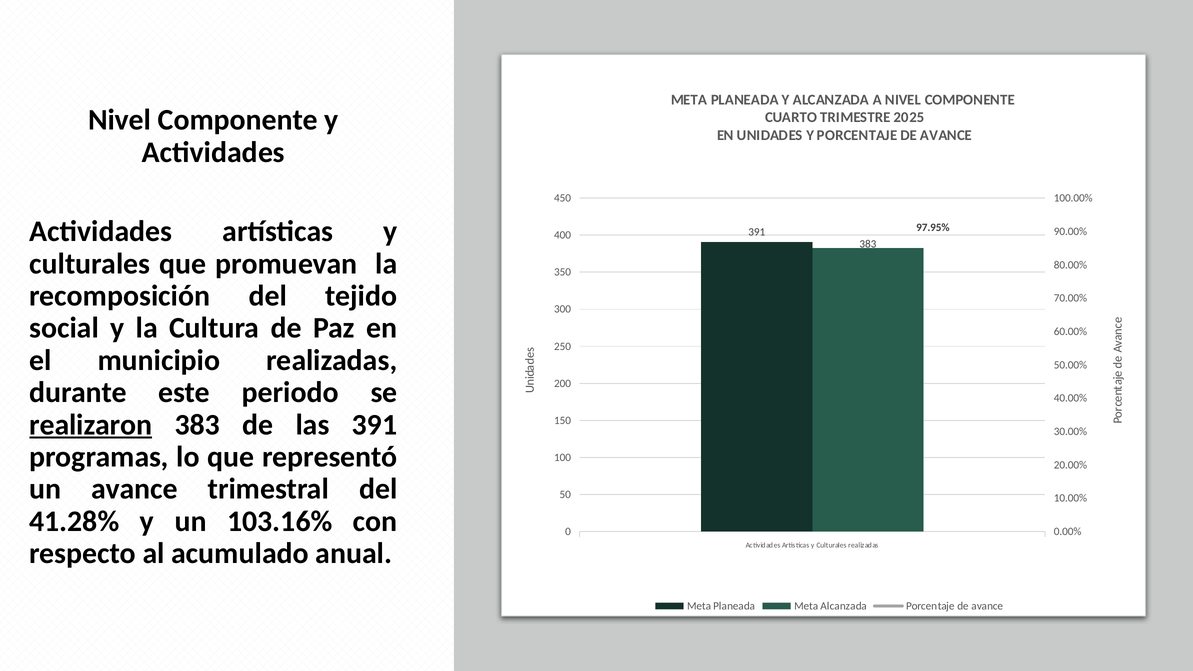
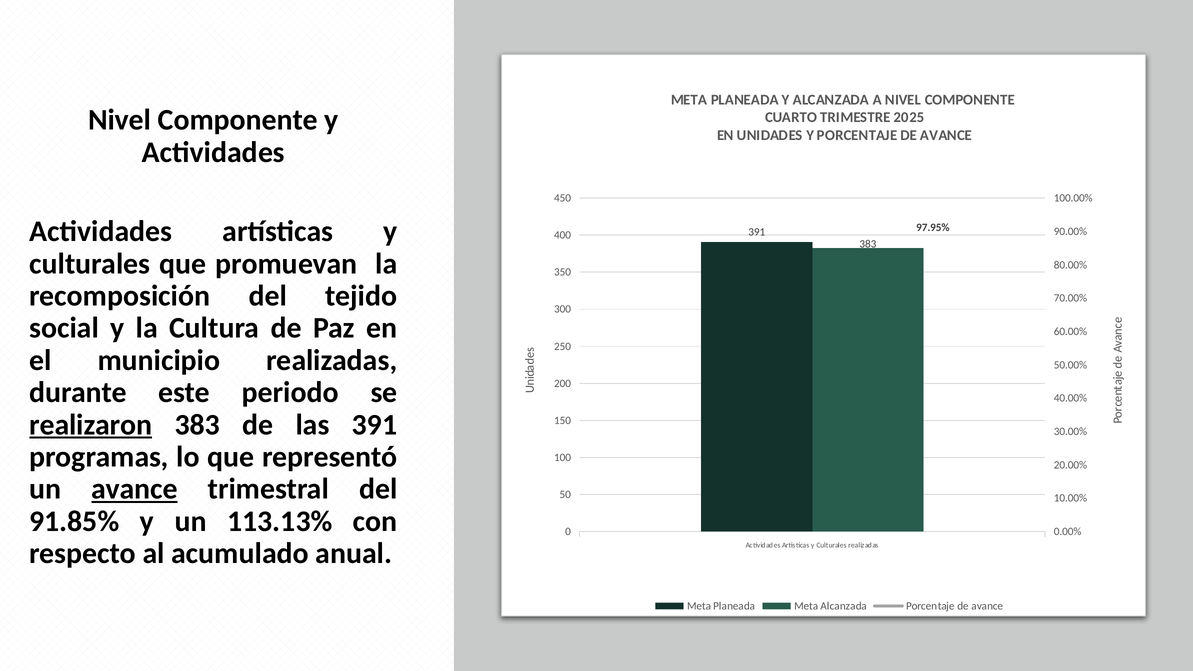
avance at (134, 489) underline: none -> present
41.28%: 41.28% -> 91.85%
103.16%: 103.16% -> 113.13%
